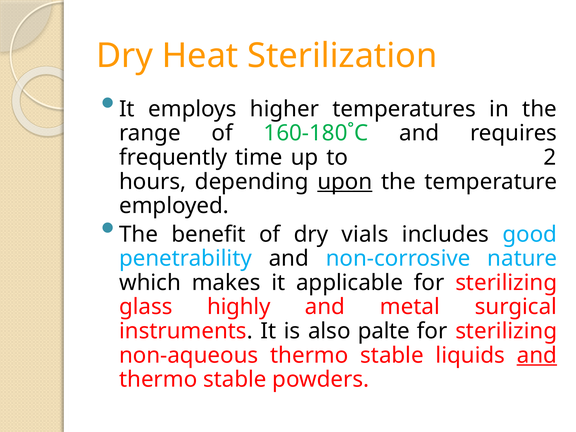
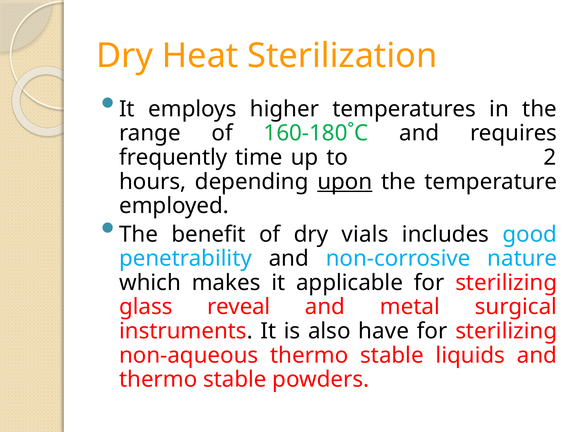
highly: highly -> reveal
palte: palte -> have
and at (537, 355) underline: present -> none
